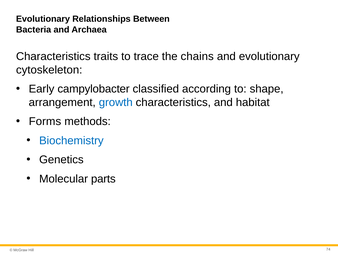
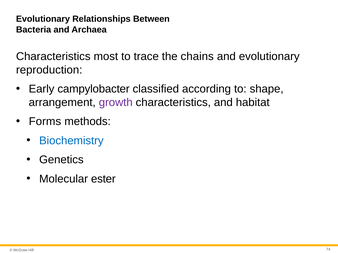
traits: traits -> most
cytoskeleton: cytoskeleton -> reproduction
growth colour: blue -> purple
parts: parts -> ester
